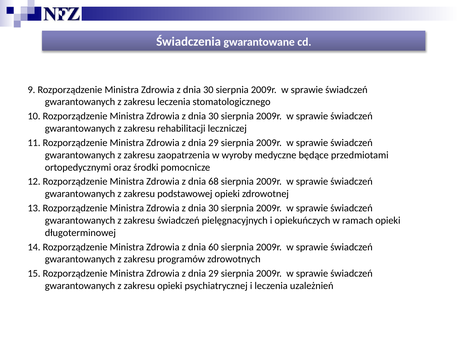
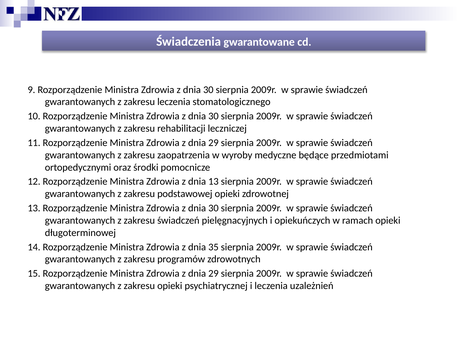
dnia 68: 68 -> 13
60: 60 -> 35
